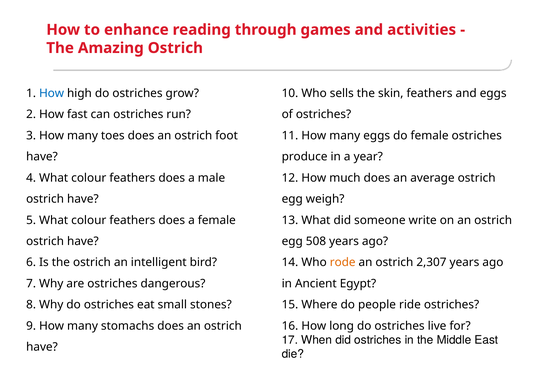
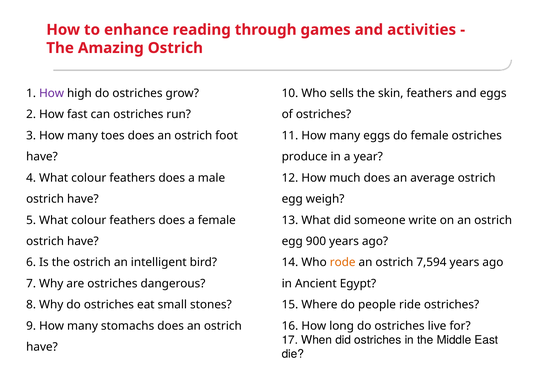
How at (52, 93) colour: blue -> purple
508: 508 -> 900
2,307: 2,307 -> 7,594
